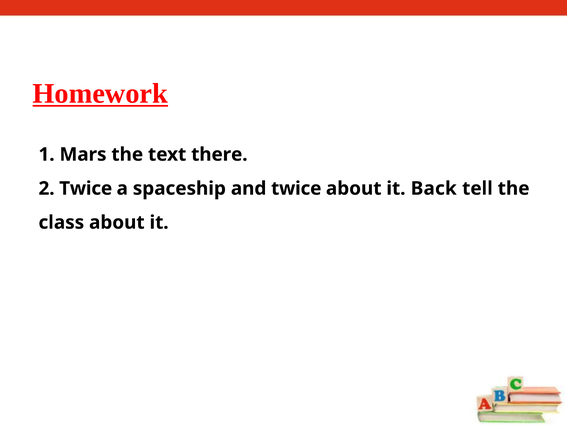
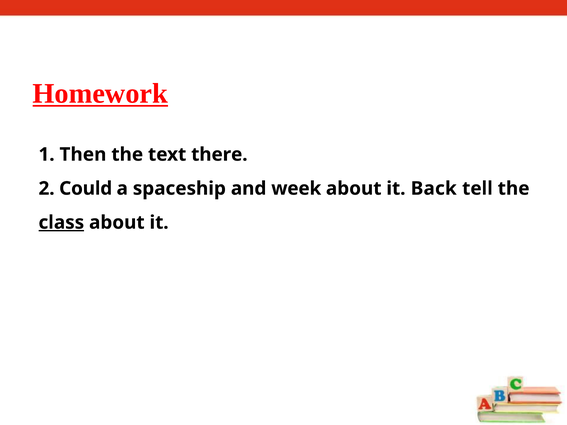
Mars: Mars -> Then
2 Twice: Twice -> Could
and twice: twice -> week
class underline: none -> present
